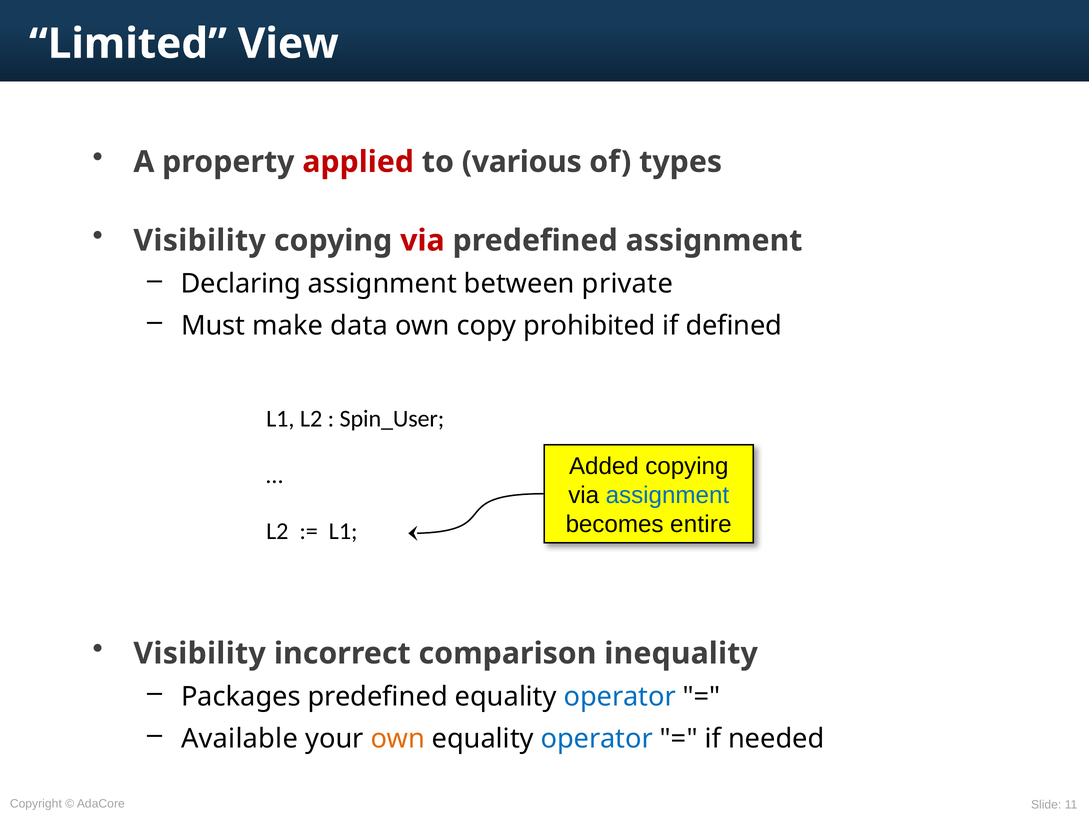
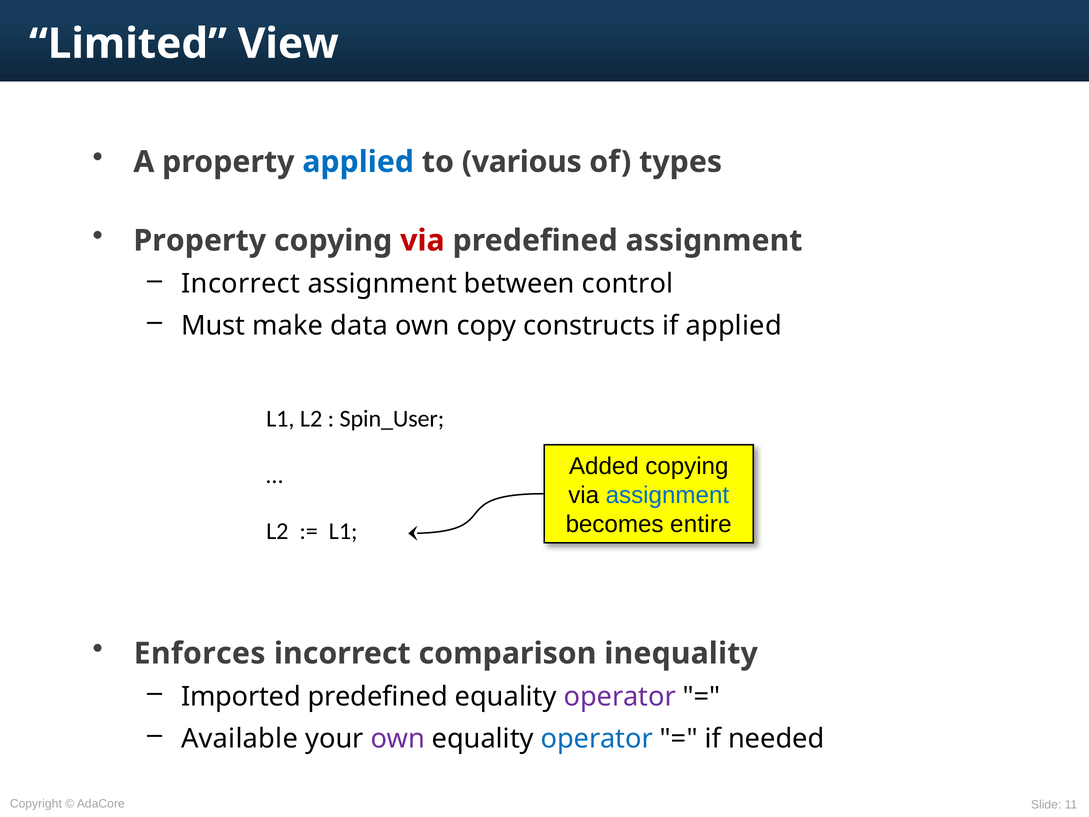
applied at (358, 162) colour: red -> blue
Visibility at (200, 241): Visibility -> Property
Declaring at (241, 284): Declaring -> Incorrect
private: private -> control
prohibited: prohibited -> constructs
if defined: defined -> applied
Visibility at (200, 653): Visibility -> Enforces
Packages: Packages -> Imported
operator at (620, 697) colour: blue -> purple
own at (398, 738) colour: orange -> purple
